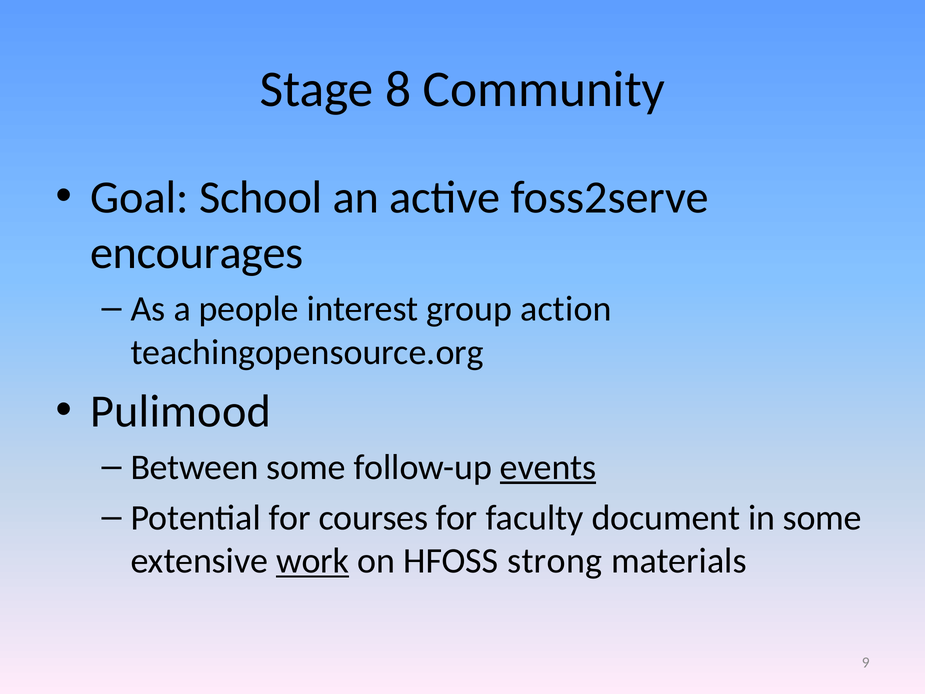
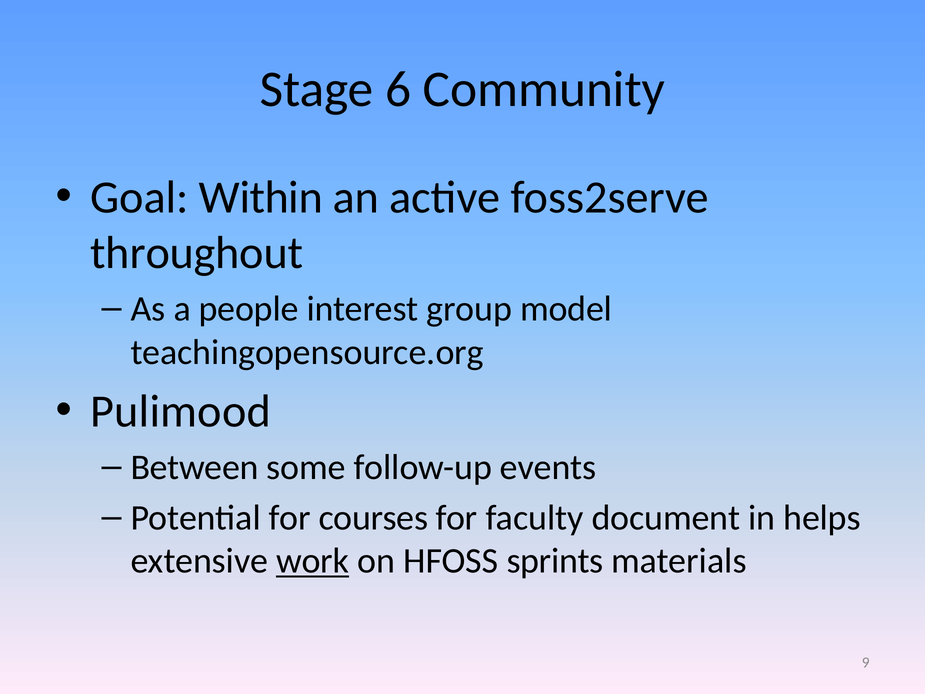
8: 8 -> 6
School: School -> Within
encourages: encourages -> throughout
action: action -> model
events underline: present -> none
in some: some -> helps
strong: strong -> sprints
